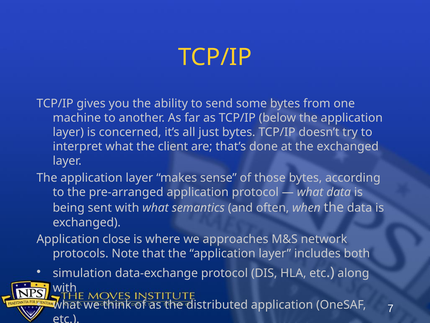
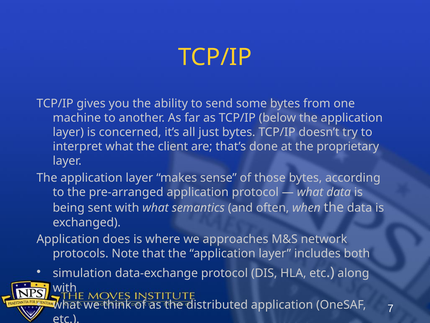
the exchanged: exchanged -> proprietary
close: close -> does
